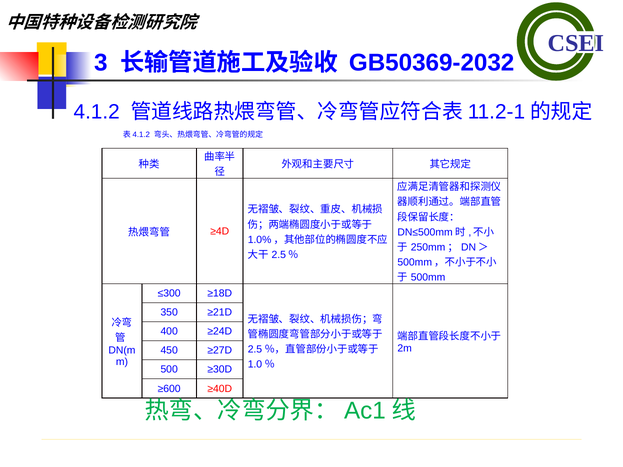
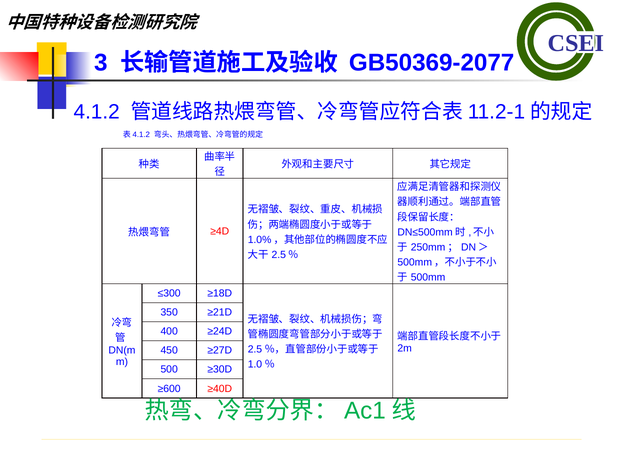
GB50369-2032: GB50369-2032 -> GB50369-2077
